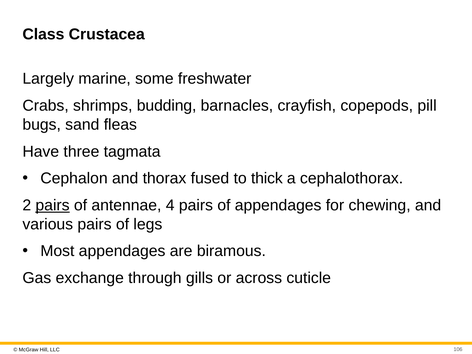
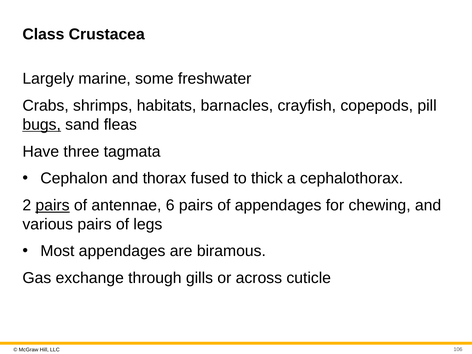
budding: budding -> habitats
bugs underline: none -> present
4: 4 -> 6
